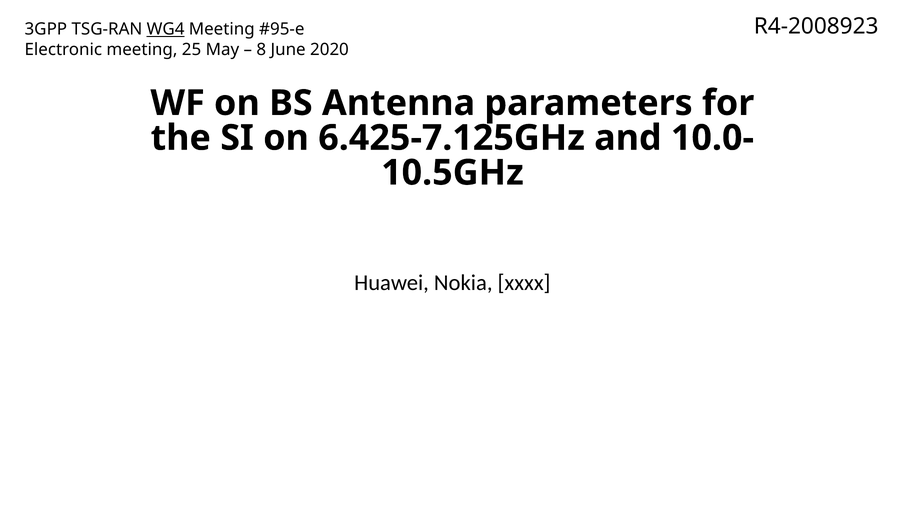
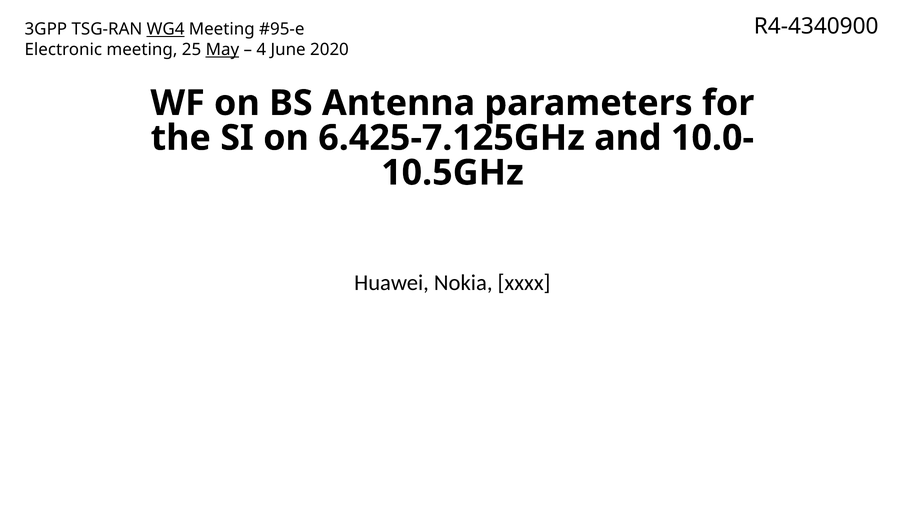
R4-2008923: R4-2008923 -> R4-4340900
May underline: none -> present
8: 8 -> 4
